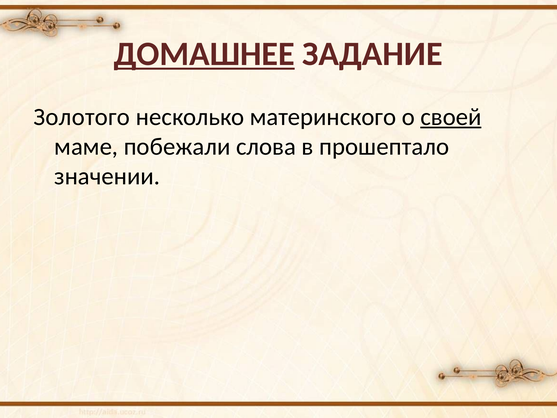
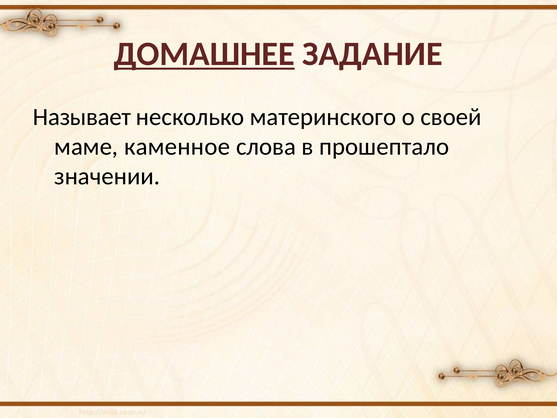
Золотого: Золотого -> Называет
своей underline: present -> none
побежали: побежали -> каменное
